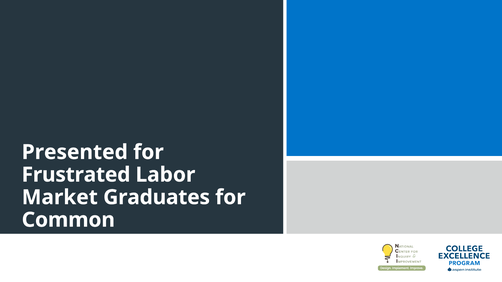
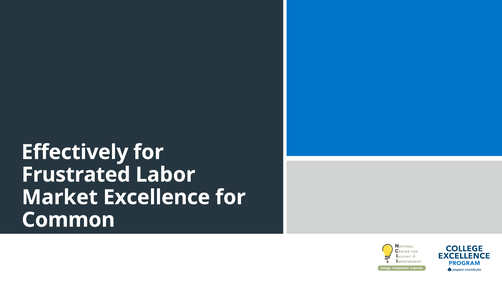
Presented: Presented -> Effectively
Graduates: Graduates -> Excellence
